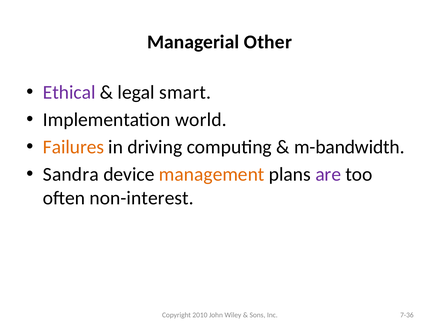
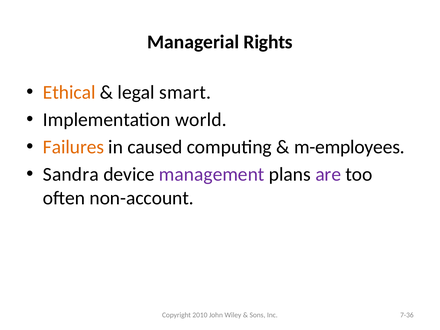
Other: Other -> Rights
Ethical colour: purple -> orange
driving: driving -> caused
m-bandwidth: m-bandwidth -> m-employees
management colour: orange -> purple
non-interest: non-interest -> non-account
